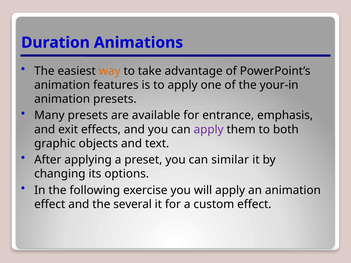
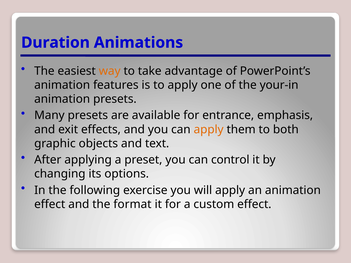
apply at (209, 130) colour: purple -> orange
similar: similar -> control
several: several -> format
